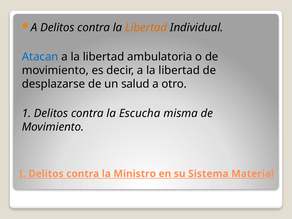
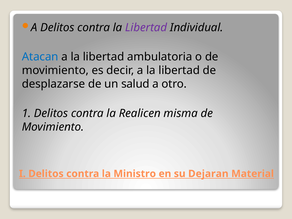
Libertad at (146, 27) colour: orange -> purple
Escucha: Escucha -> Realicen
Sistema: Sistema -> Dejaran
